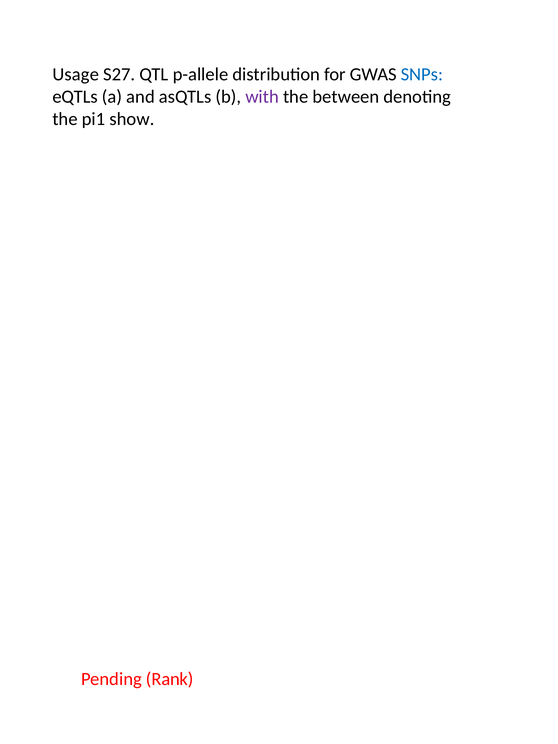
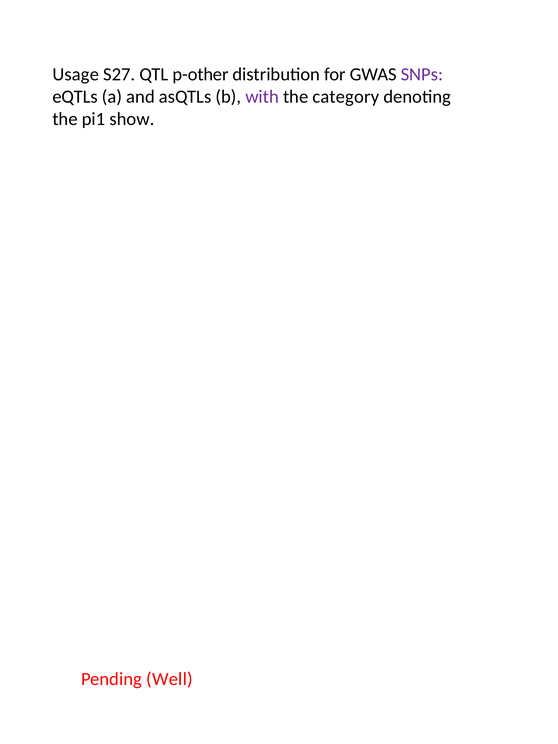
p-allele: p-allele -> p-other
SNPs colour: blue -> purple
between: between -> category
Rank: Rank -> Well
